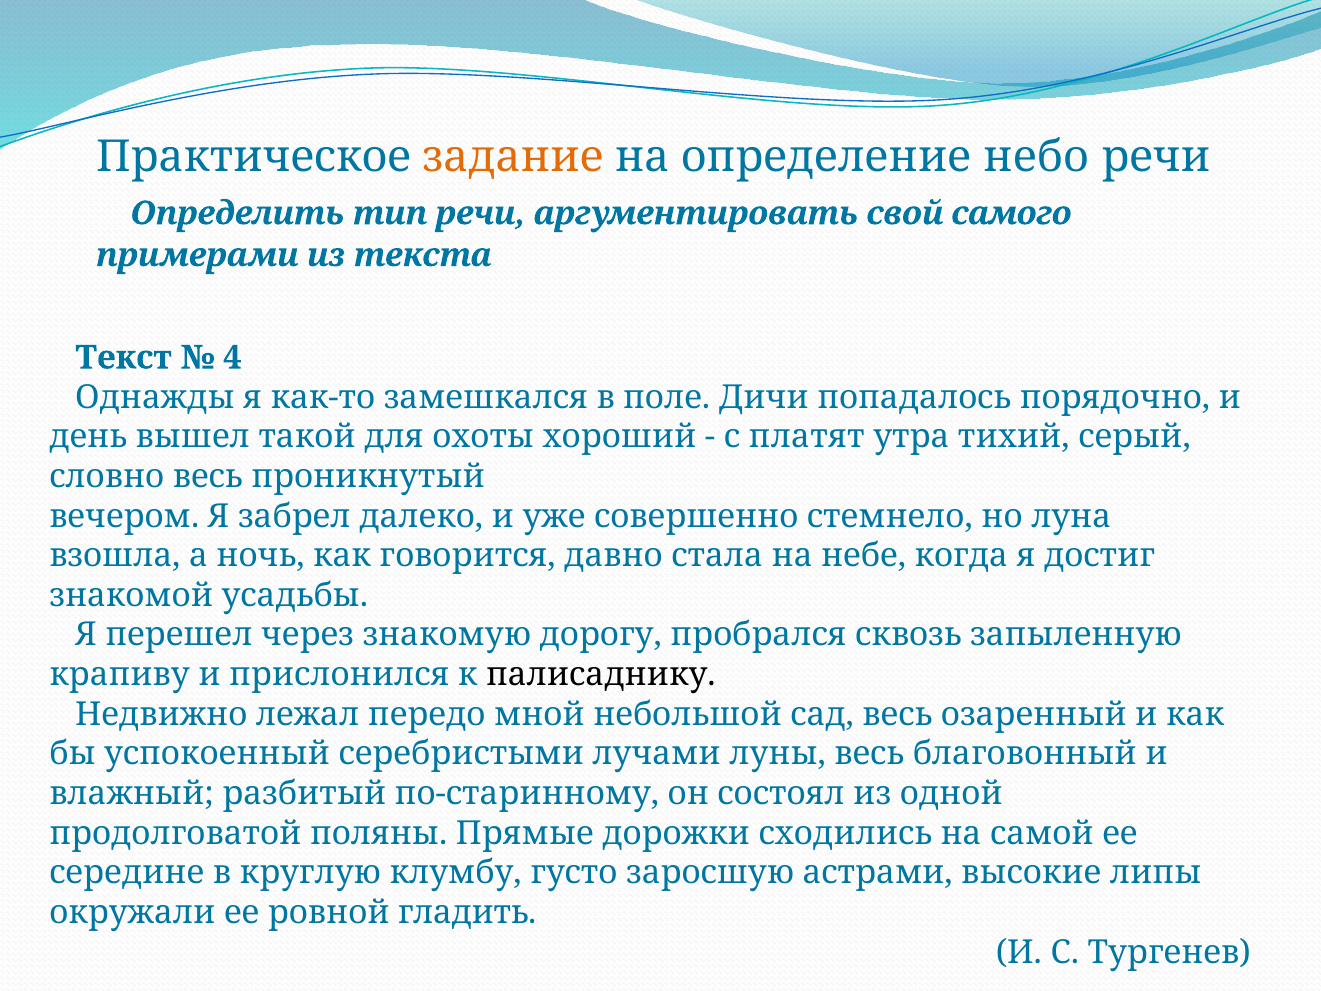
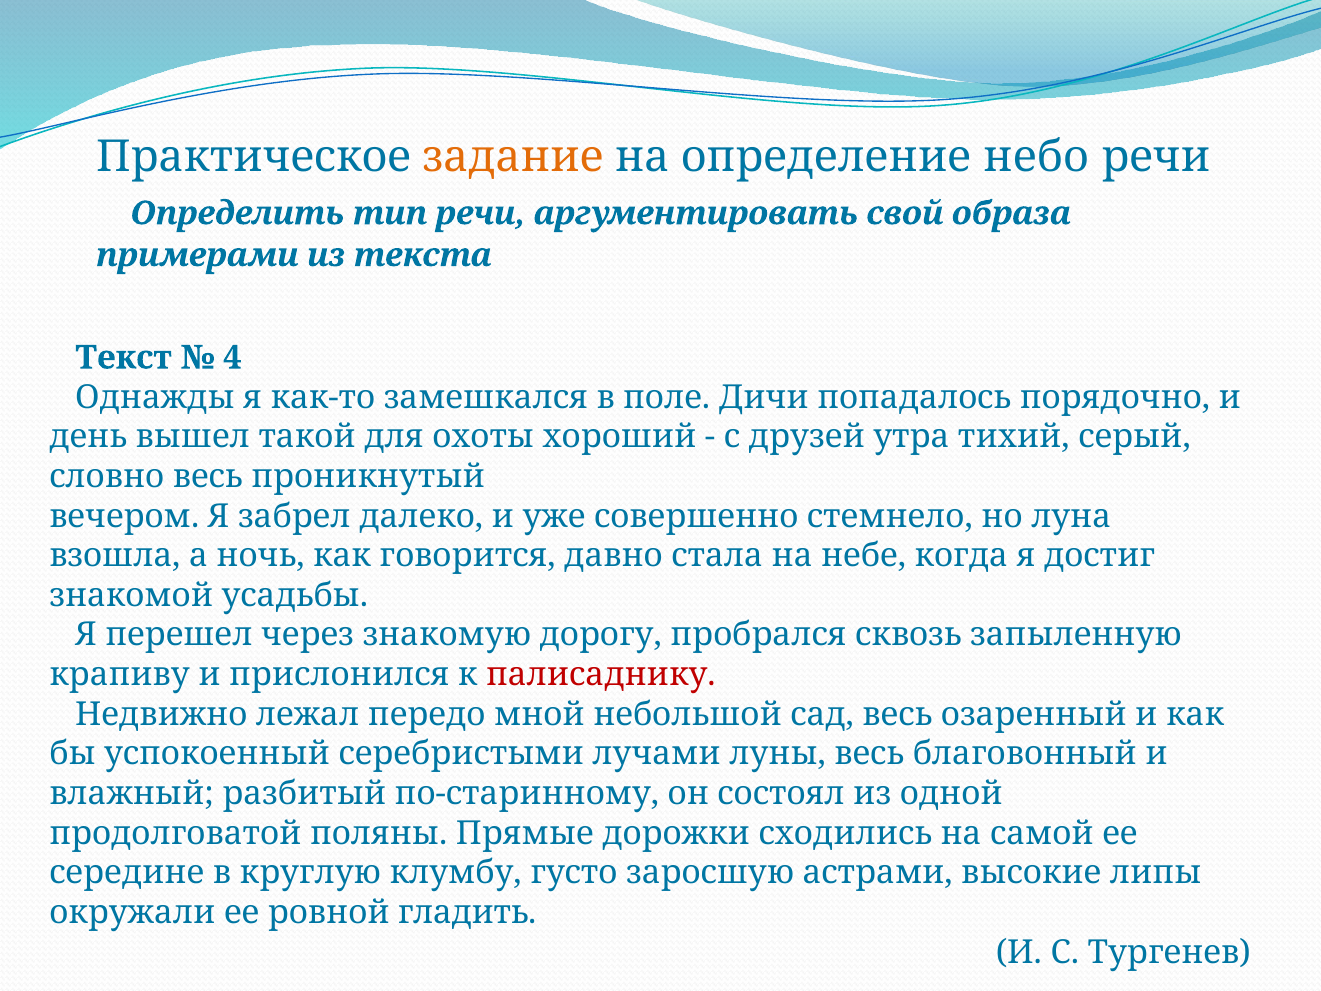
самого: самого -> образа
платят: платят -> друзей
палисаднику colour: black -> red
